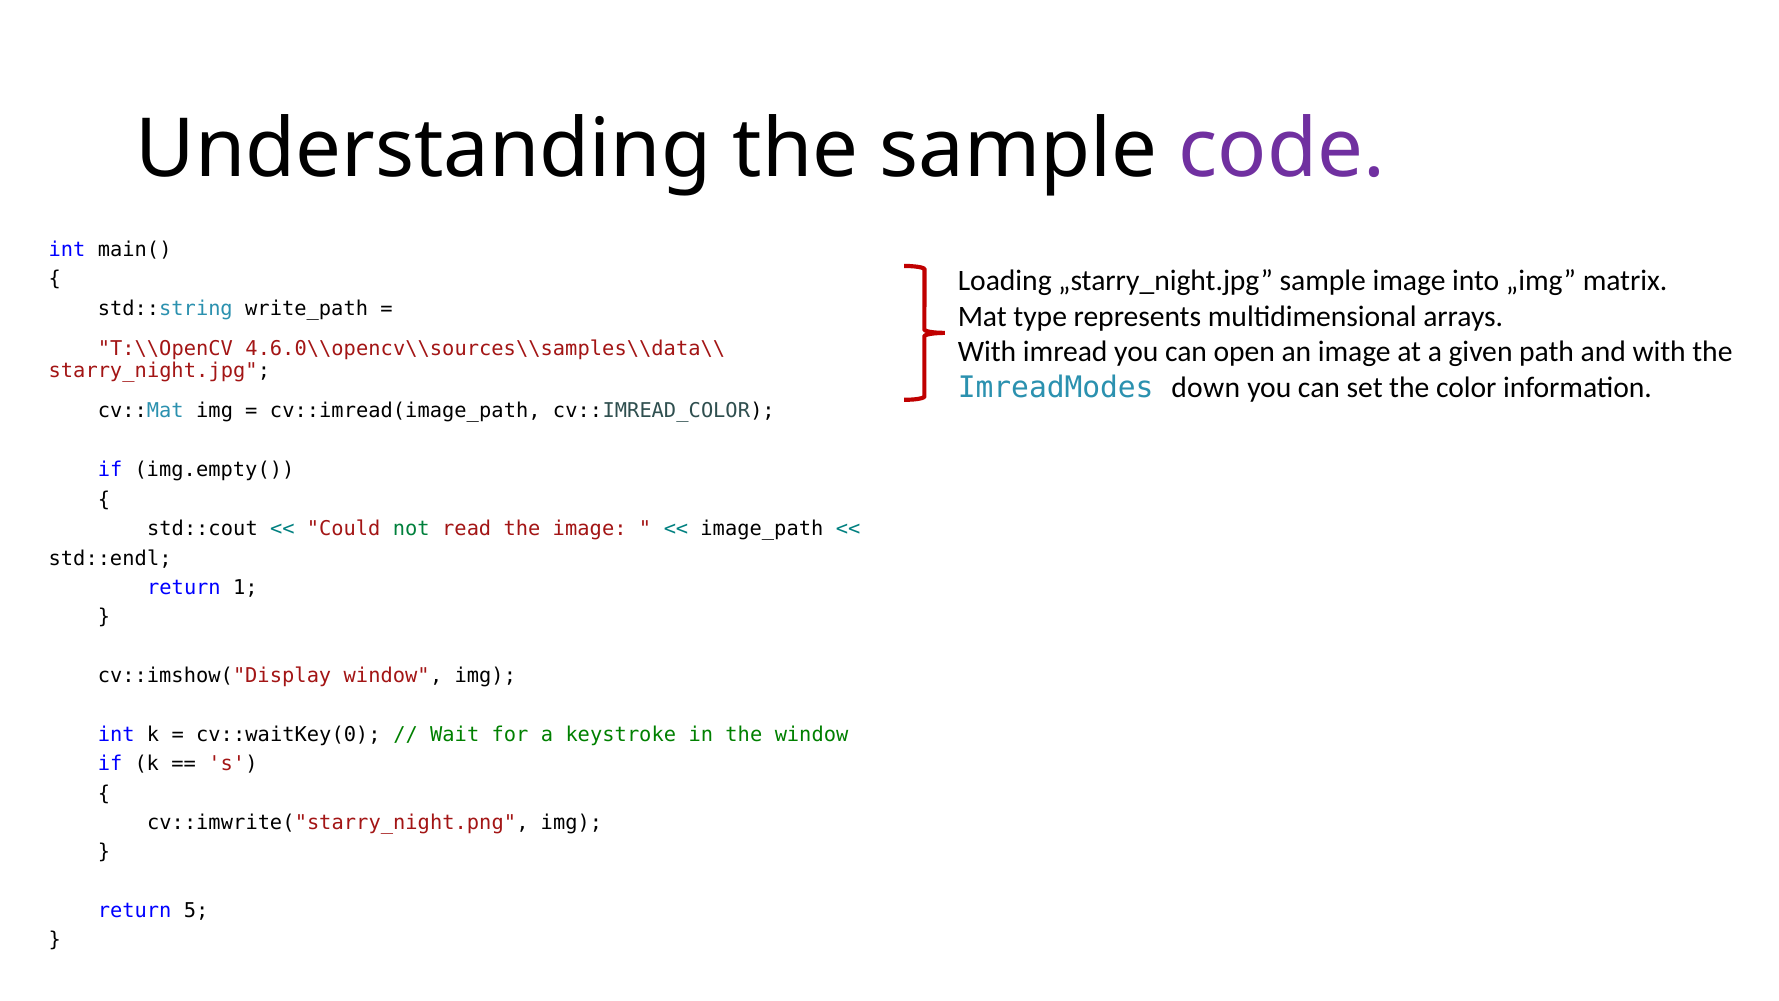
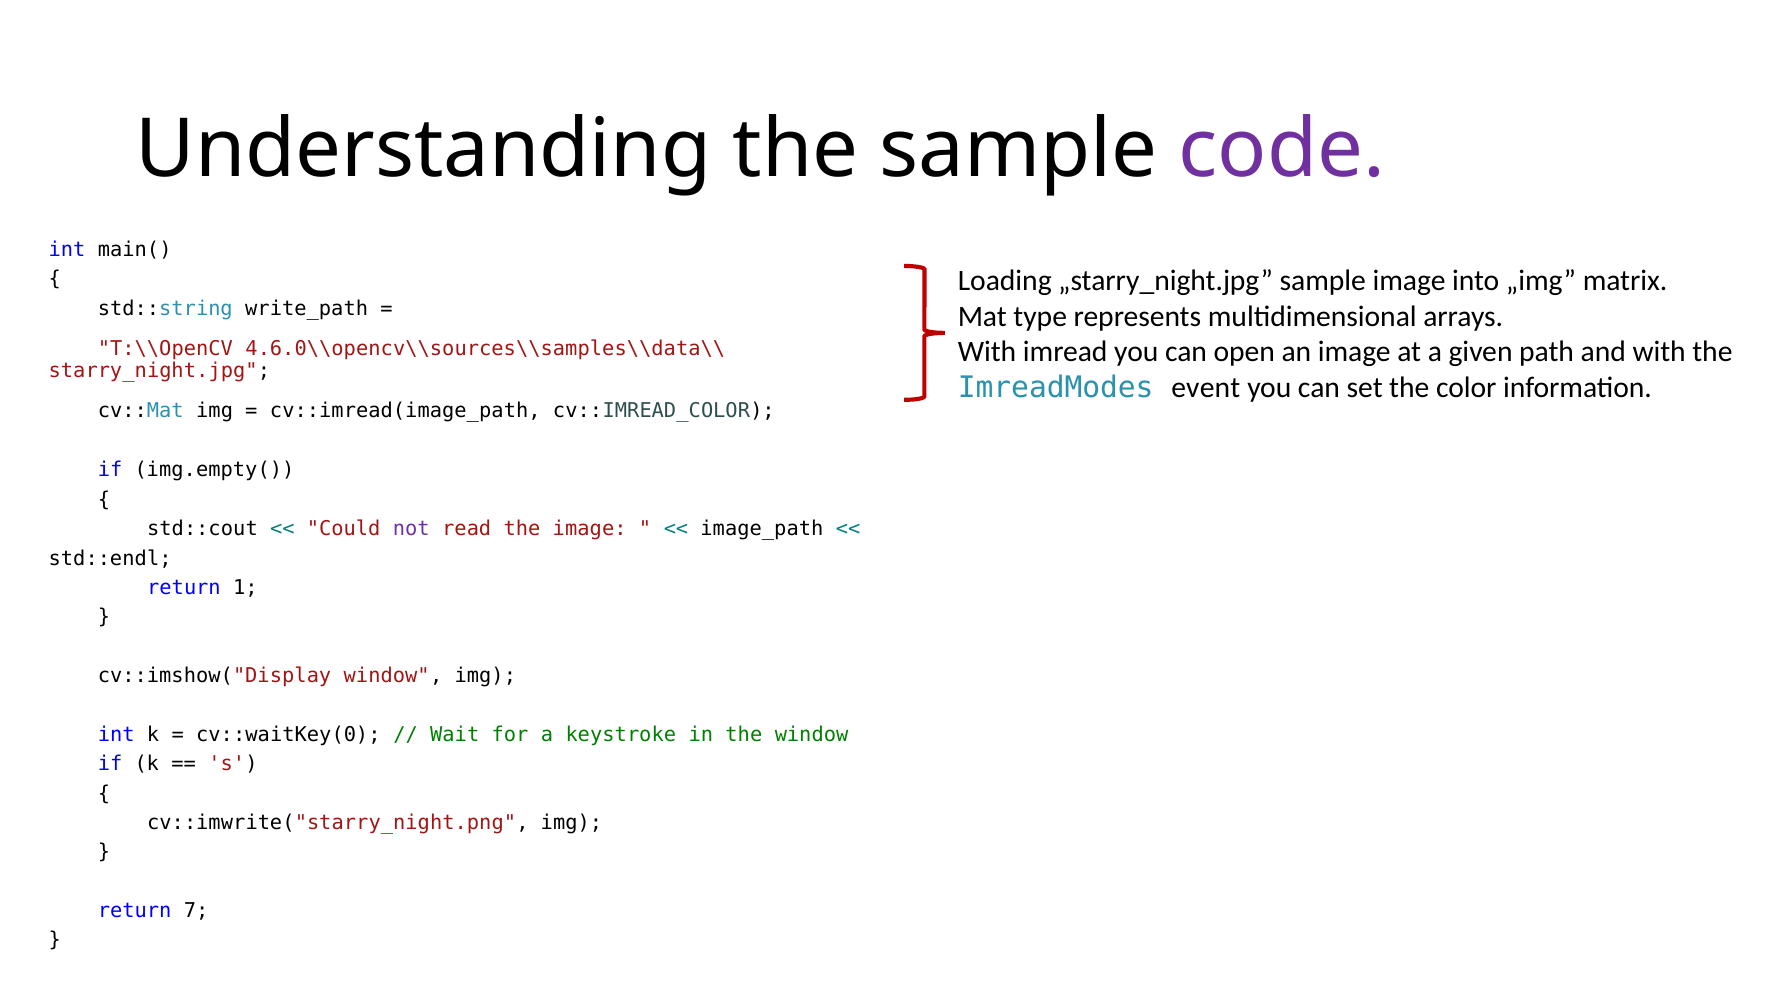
down: down -> event
not colour: green -> purple
5: 5 -> 7
